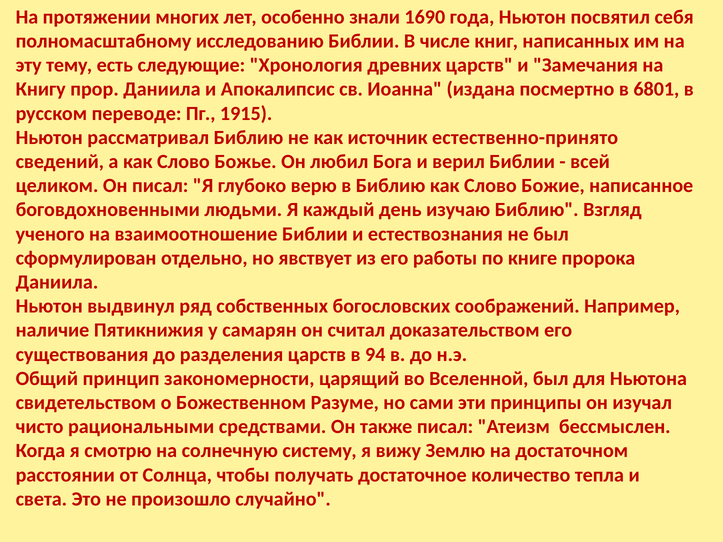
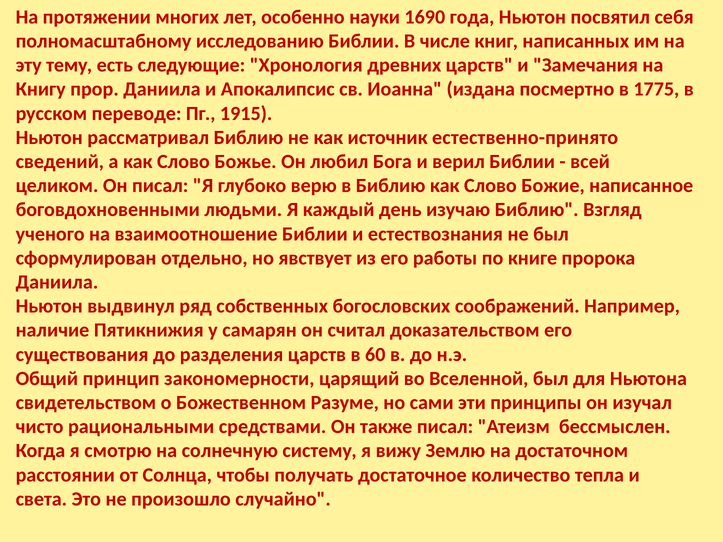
знали: знали -> науки
6801: 6801 -> 1775
94: 94 -> 60
